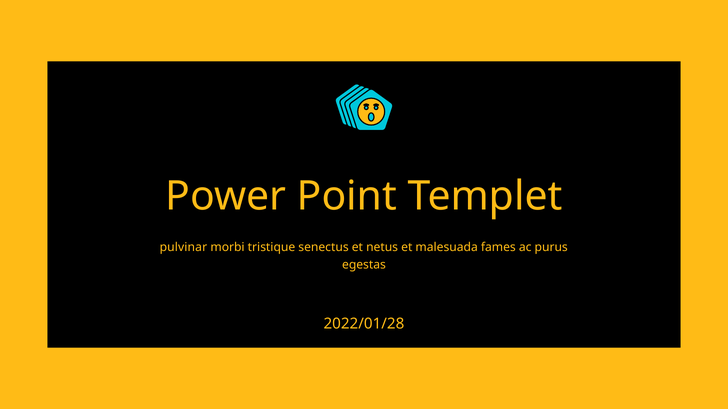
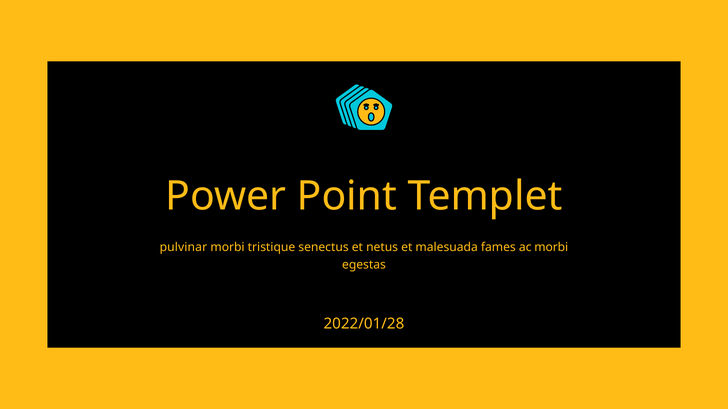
ac purus: purus -> morbi
